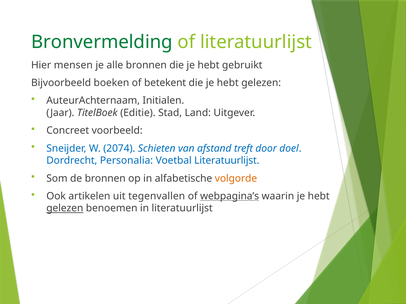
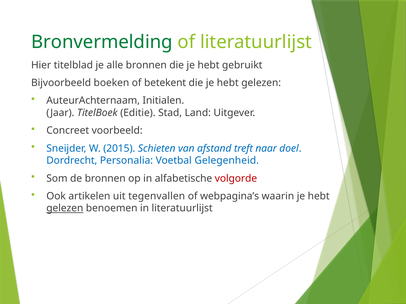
mensen: mensen -> titelblad
2074: 2074 -> 2015
door: door -> naar
Voetbal Literatuurlijst: Literatuurlijst -> Gelegenheid
volgorde colour: orange -> red
webpagina’s underline: present -> none
